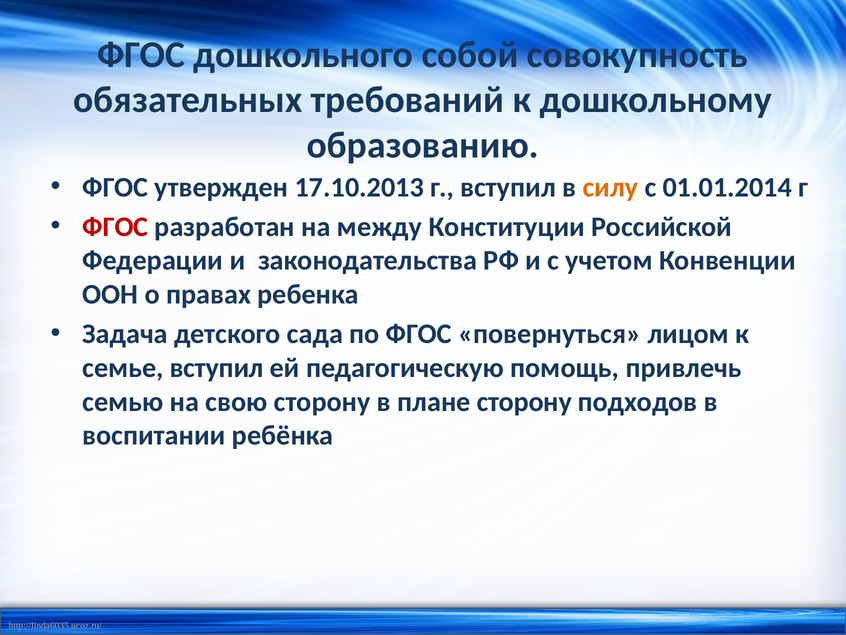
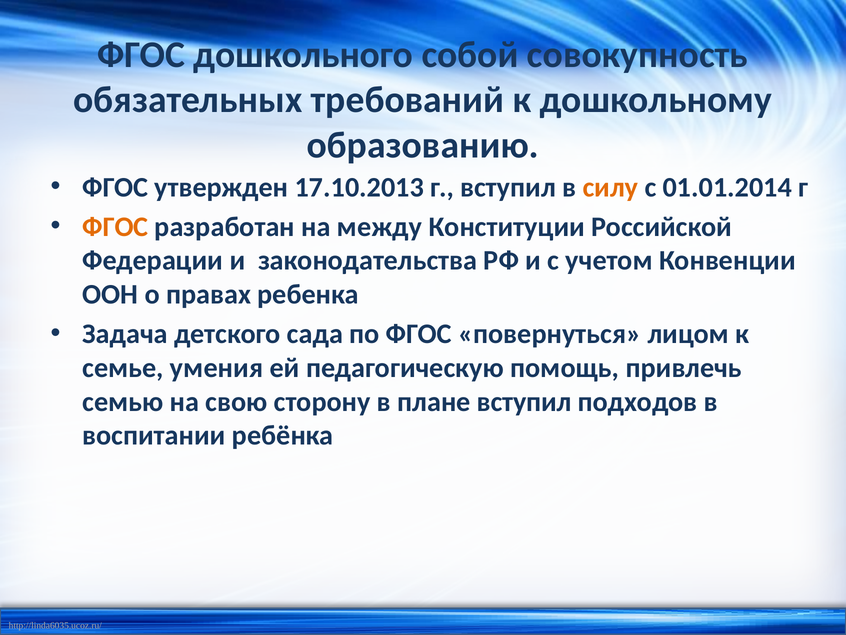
ФГОС at (115, 227) colour: red -> orange
семье вступил: вступил -> умения
плане сторону: сторону -> вступил
